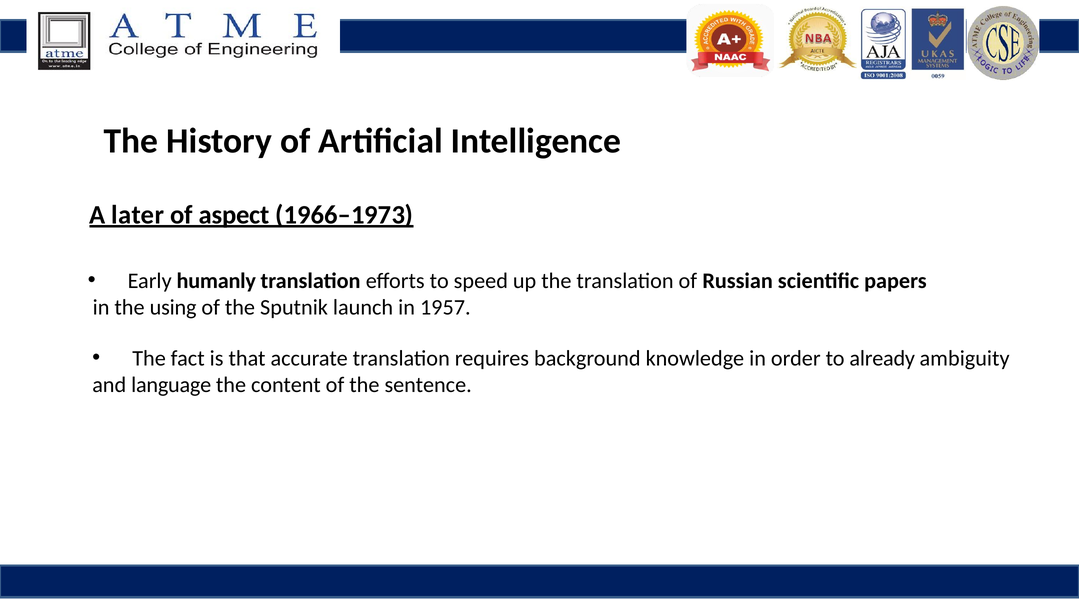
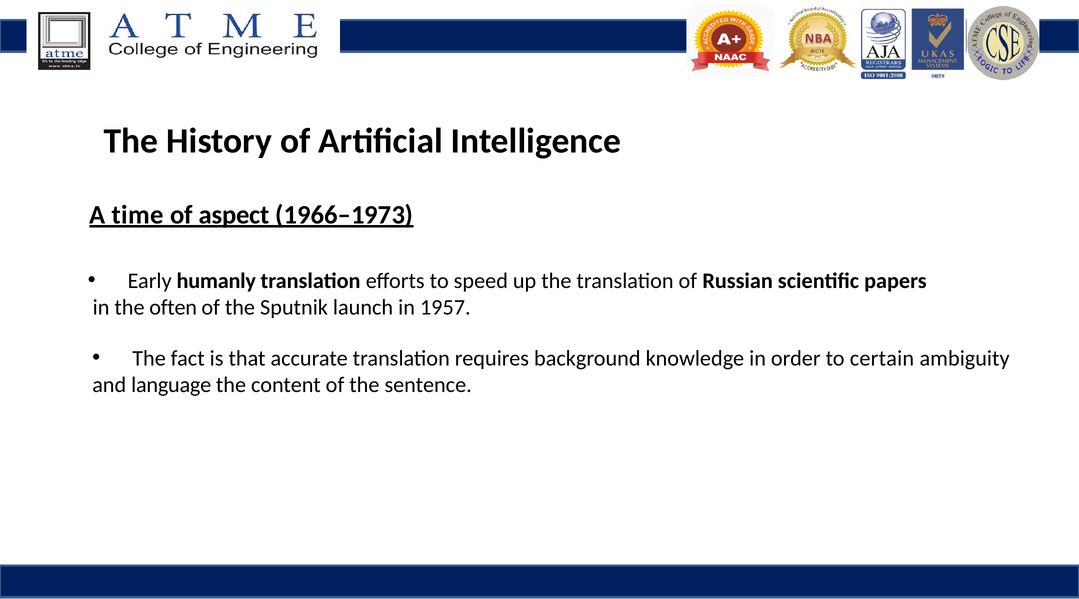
later: later -> time
using: using -> often
already: already -> certain
